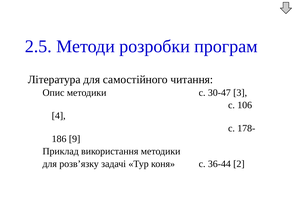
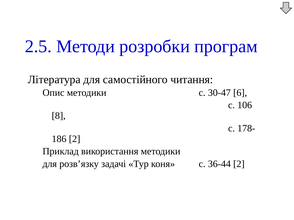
3: 3 -> 6
4: 4 -> 8
9 at (75, 139): 9 -> 2
